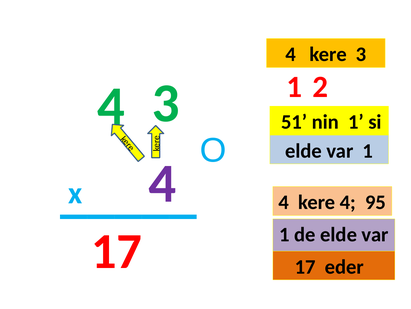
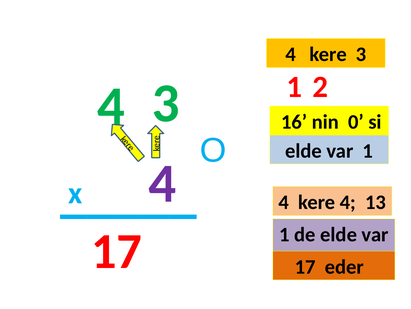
51: 51 -> 16
nin 1: 1 -> 0
95: 95 -> 13
